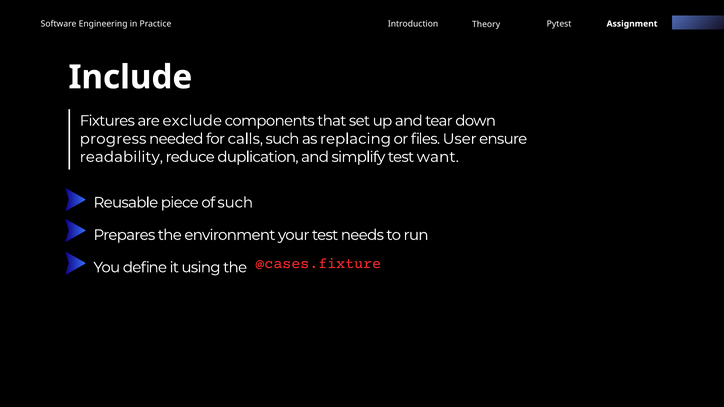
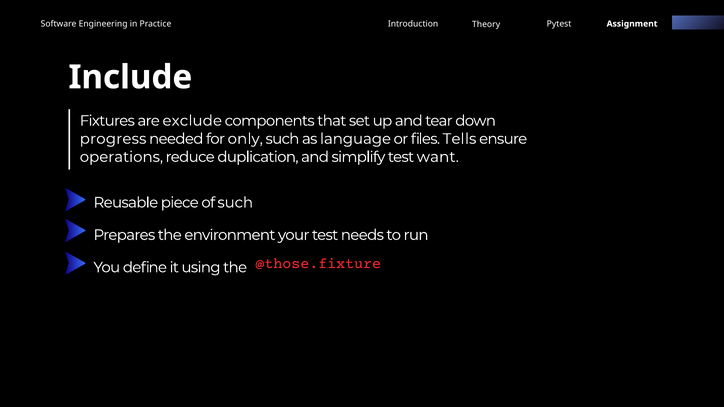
calls: calls -> only
replacing: replacing -> language
User: User -> Tells
readability: readability -> operations
@cases.fixture: @cases.fixture -> @those.fixture
